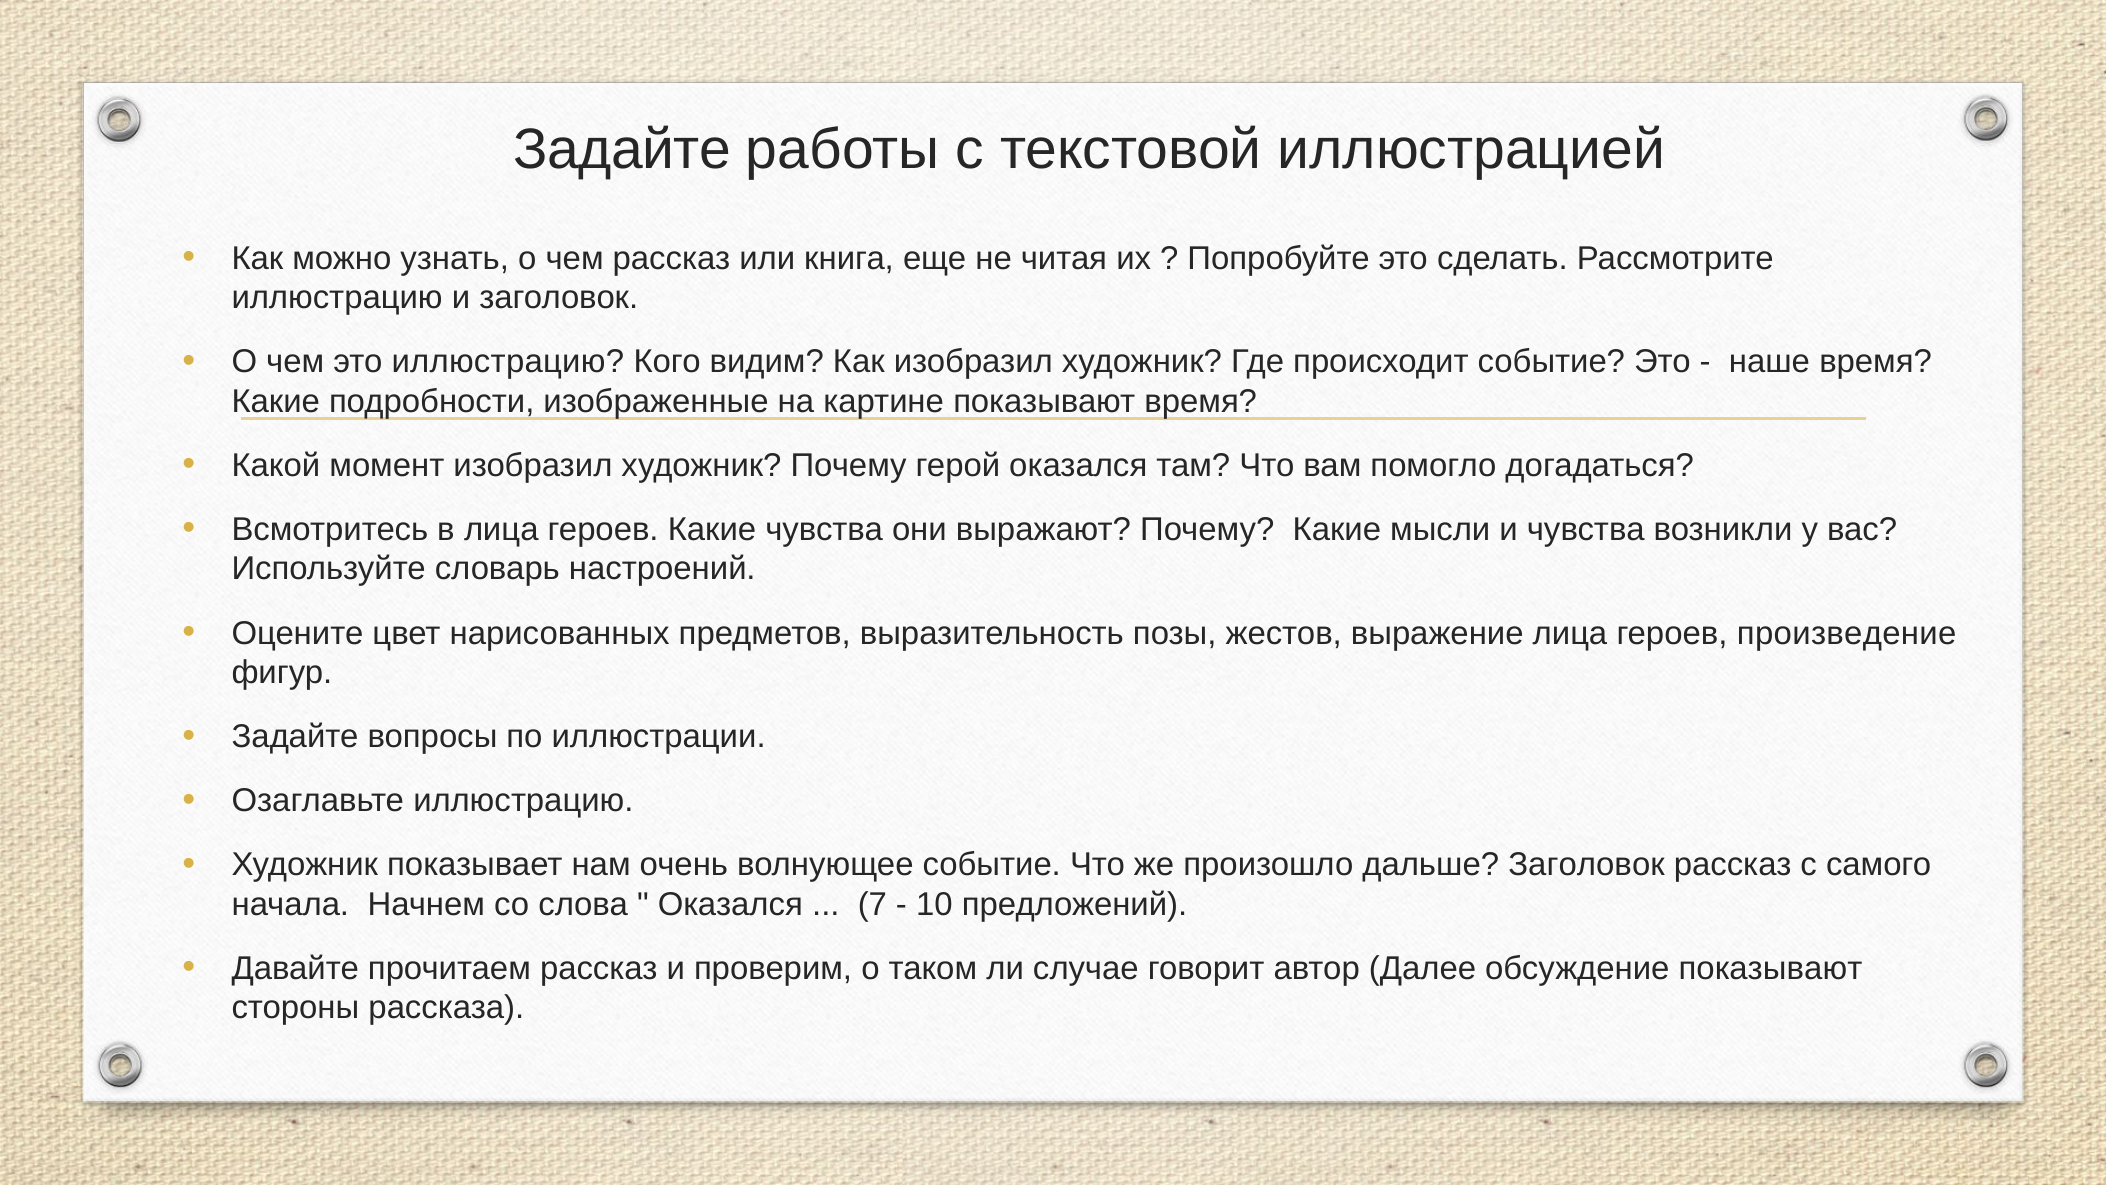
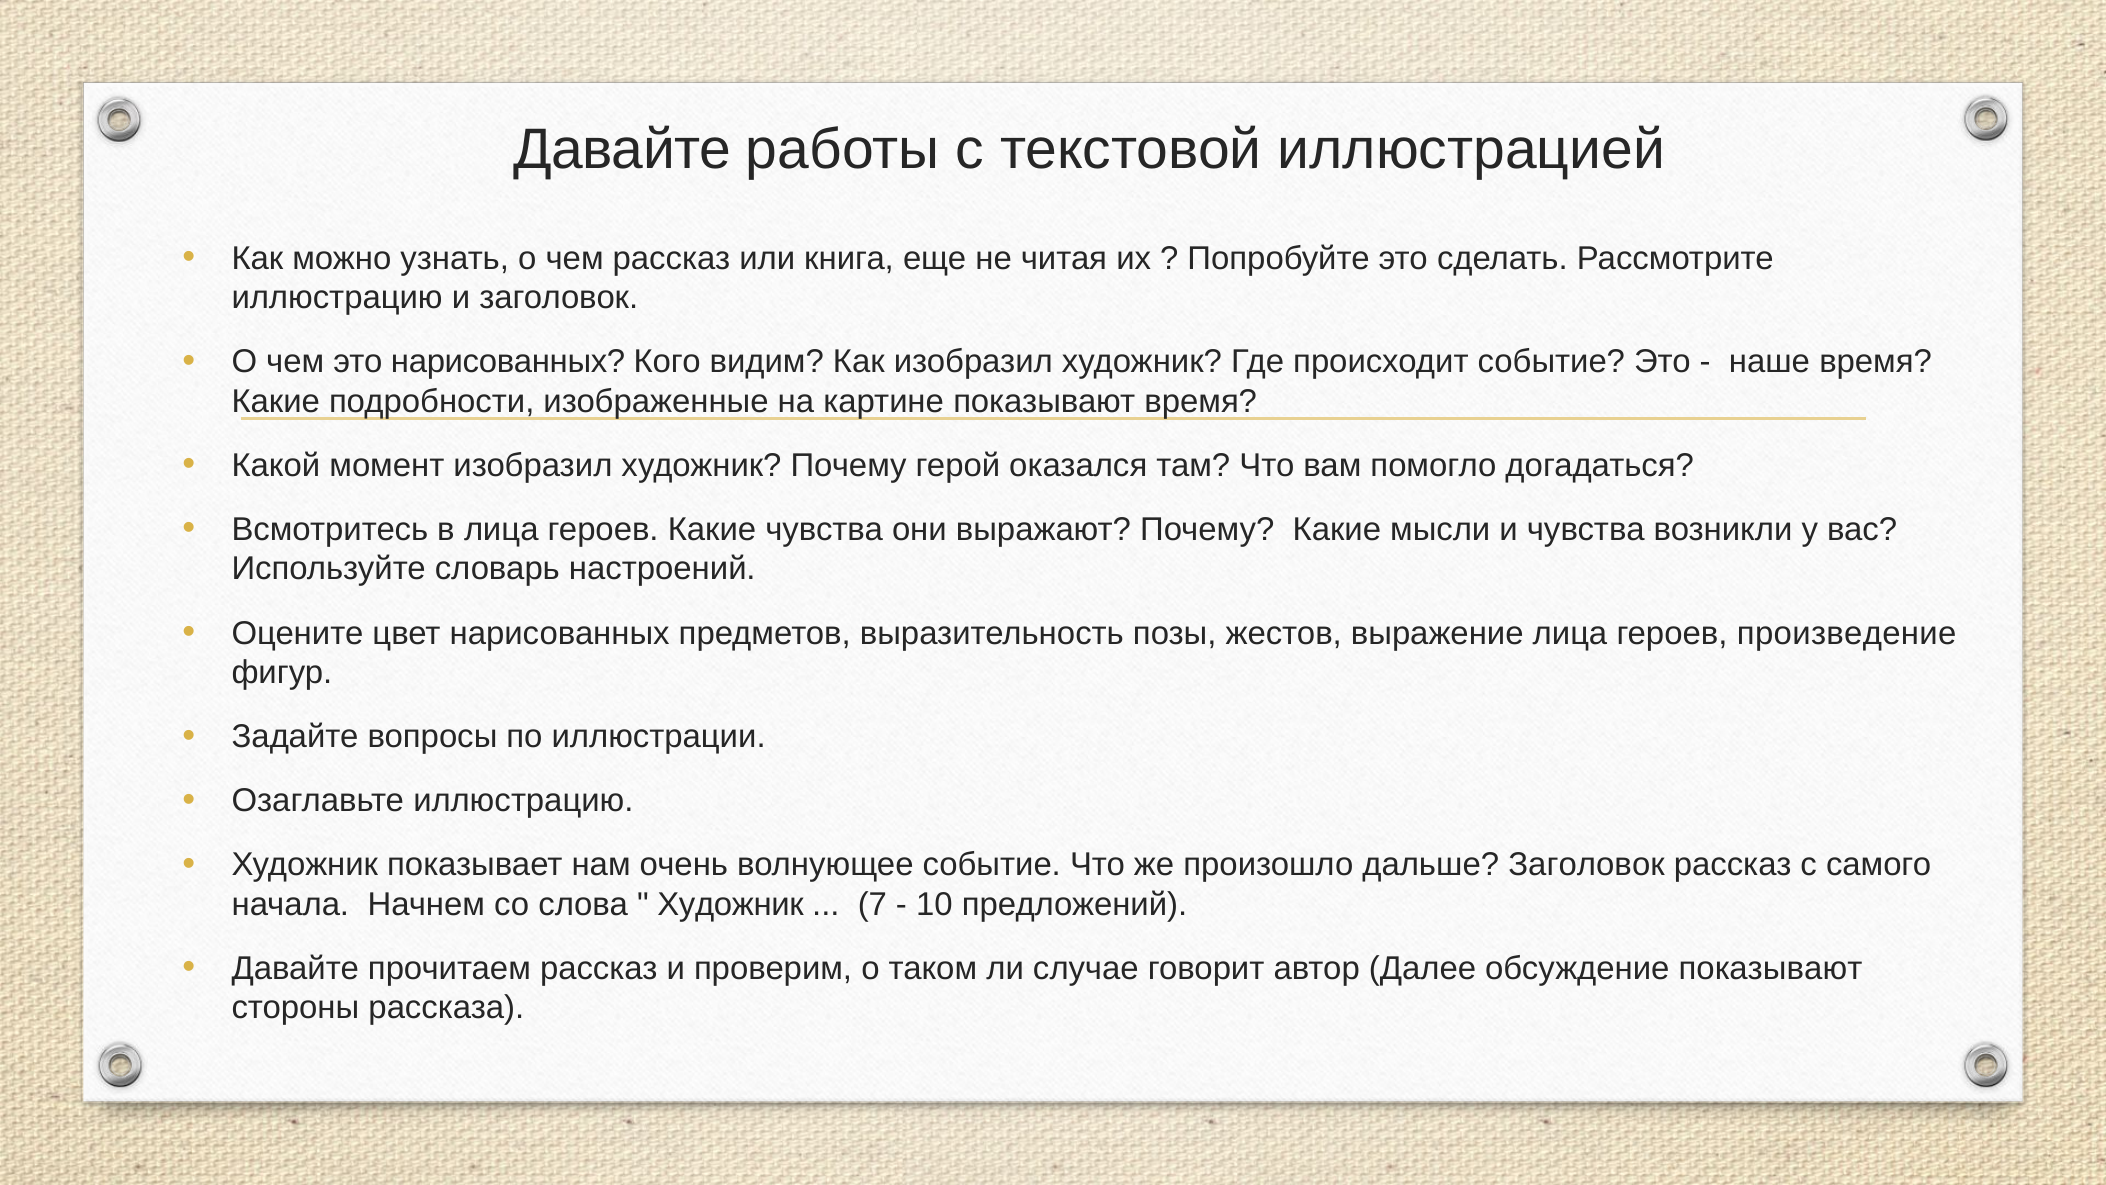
Задайте at (622, 149): Задайте -> Давайте
это иллюстрацию: иллюстрацию -> нарисованных
Оказался at (730, 904): Оказался -> Художник
